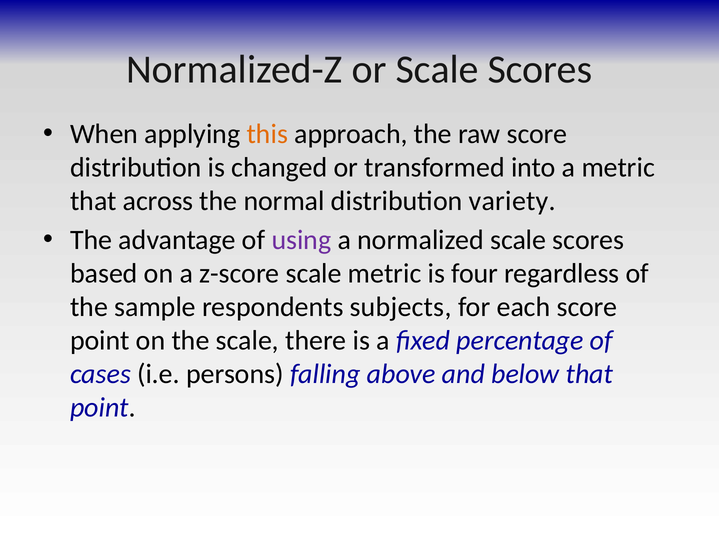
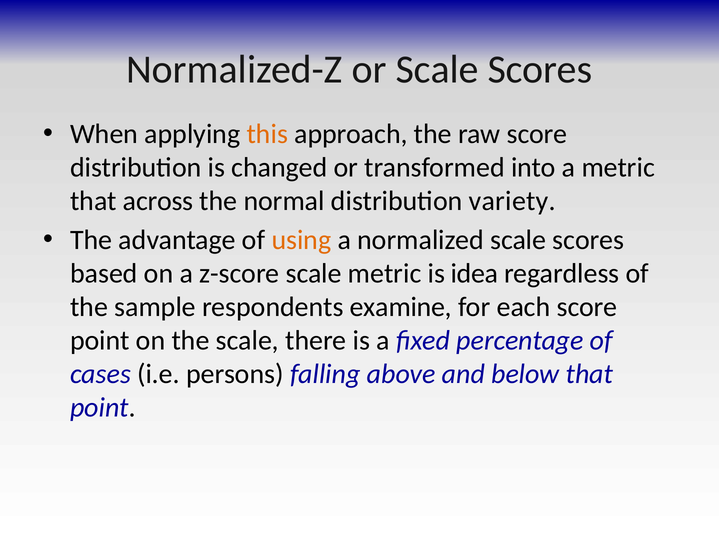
using colour: purple -> orange
four: four -> idea
subjects: subjects -> examine
